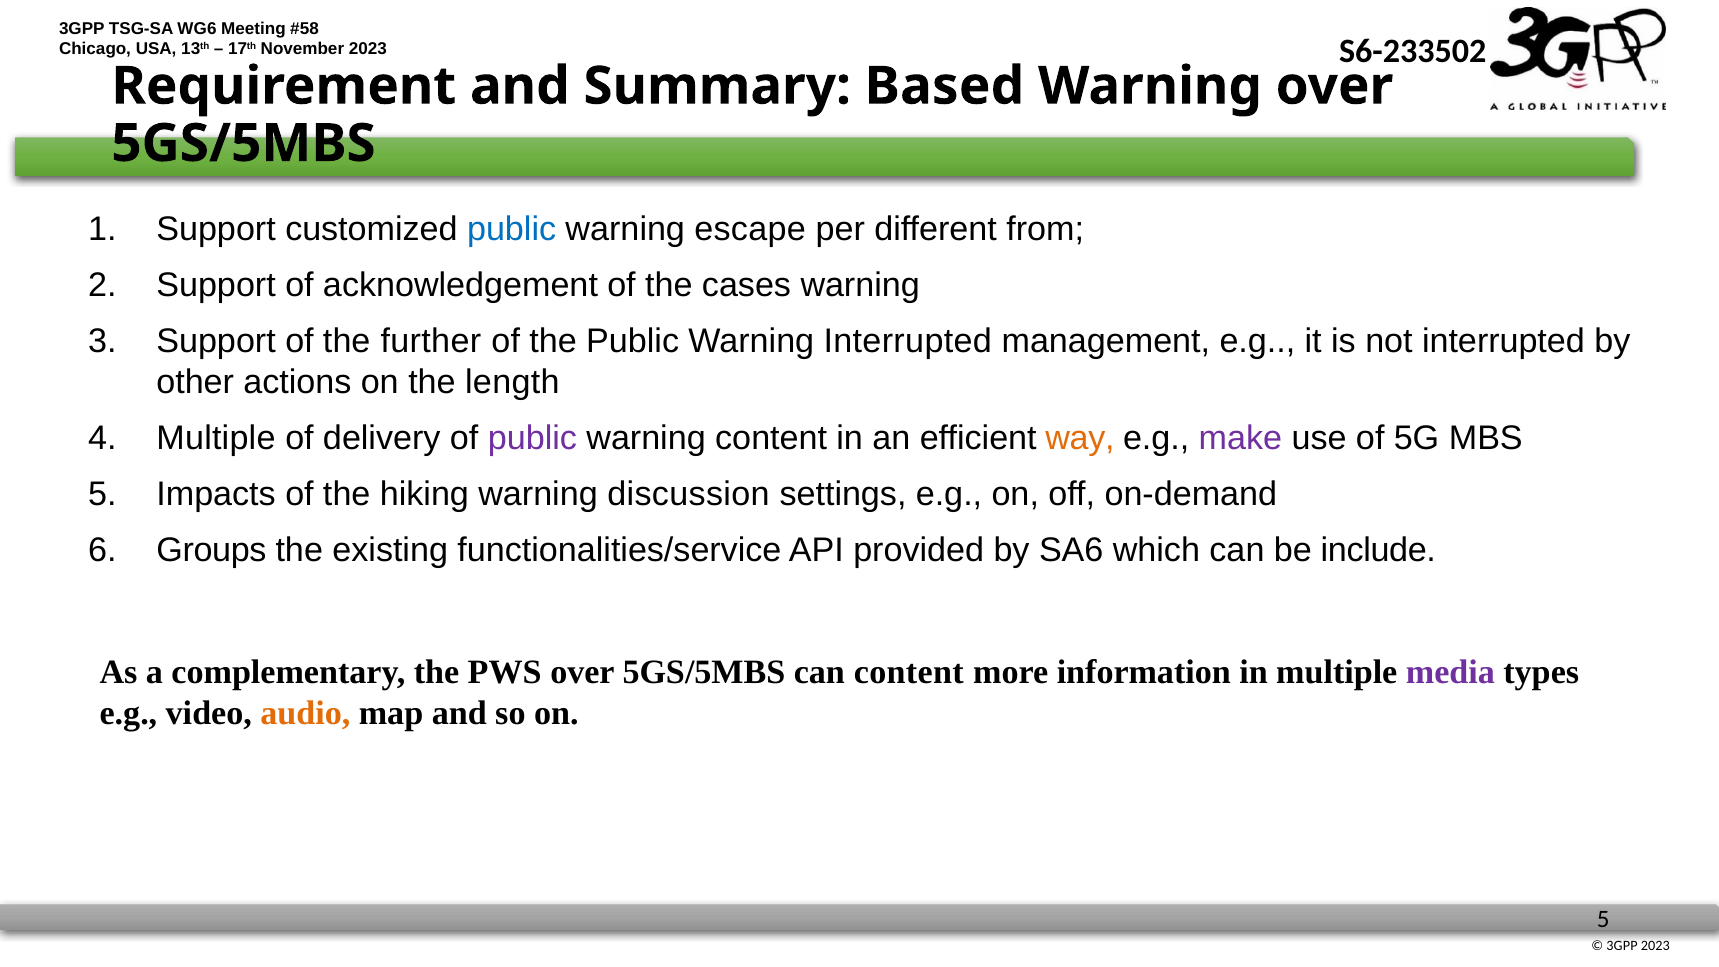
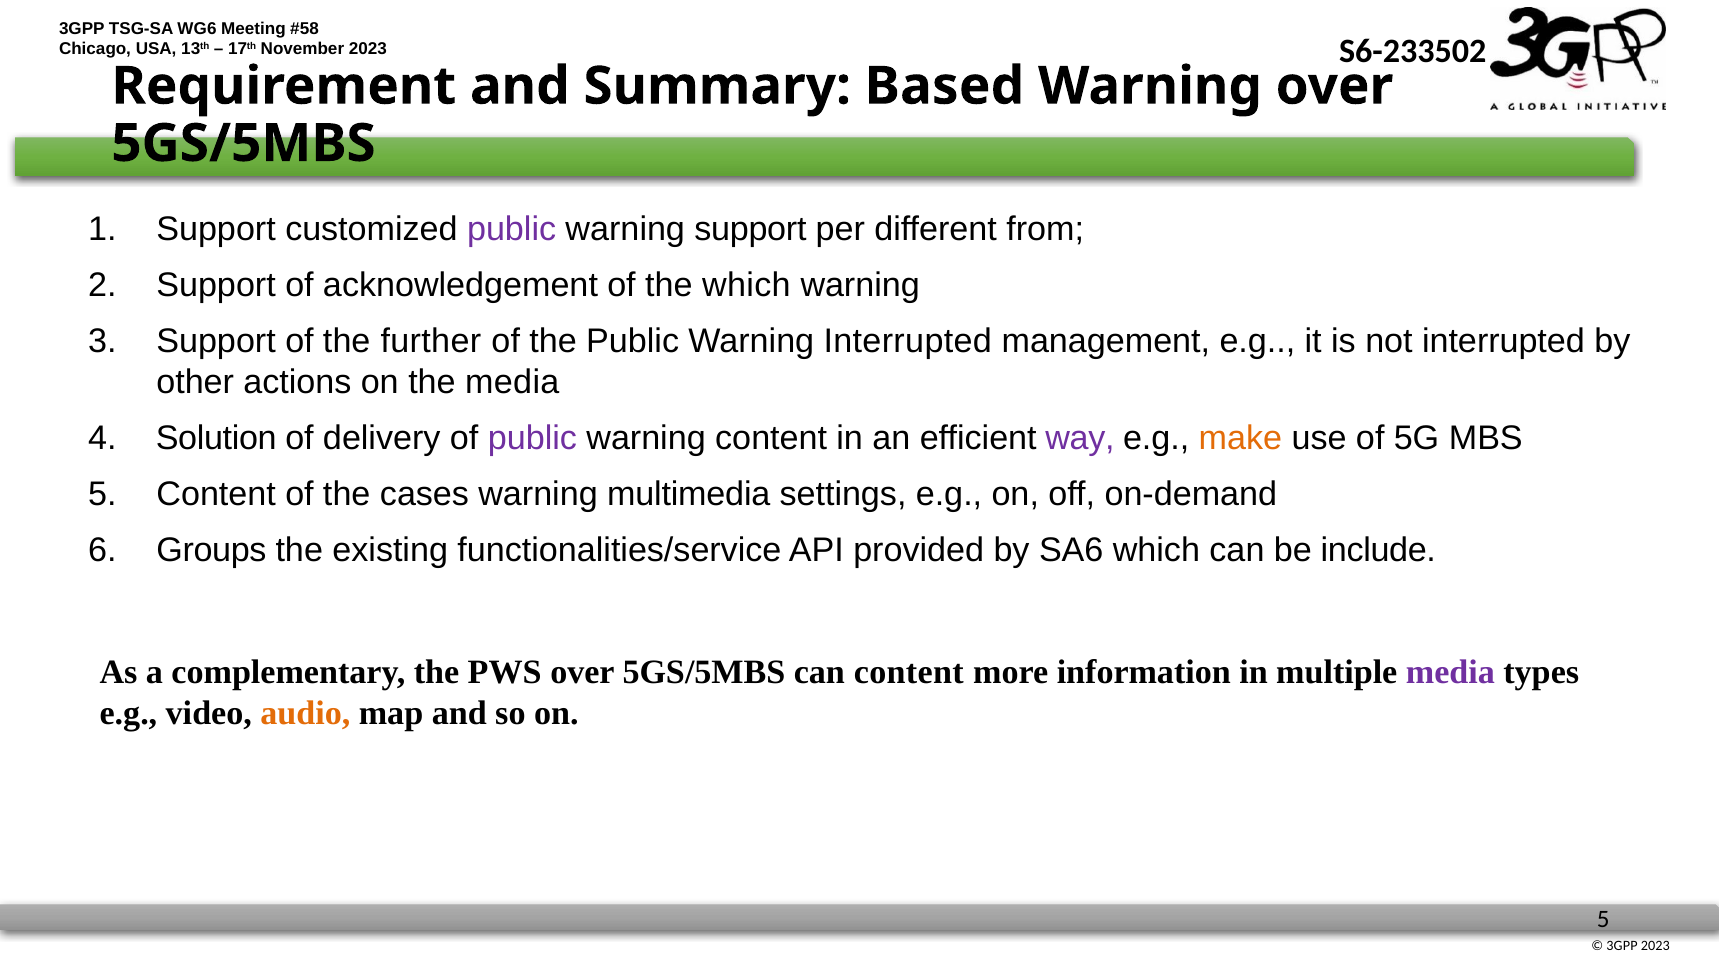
public at (512, 229) colour: blue -> purple
warning escape: escape -> support
the cases: cases -> which
the length: length -> media
Multiple at (216, 438): Multiple -> Solution
way colour: orange -> purple
make colour: purple -> orange
Impacts at (216, 494): Impacts -> Content
hiking: hiking -> cases
discussion: discussion -> multimedia
